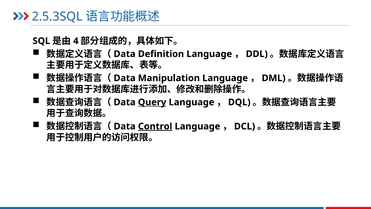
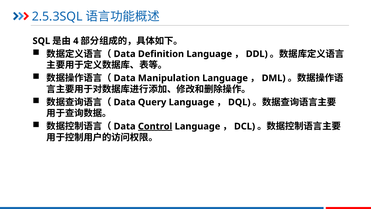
Query underline: present -> none
